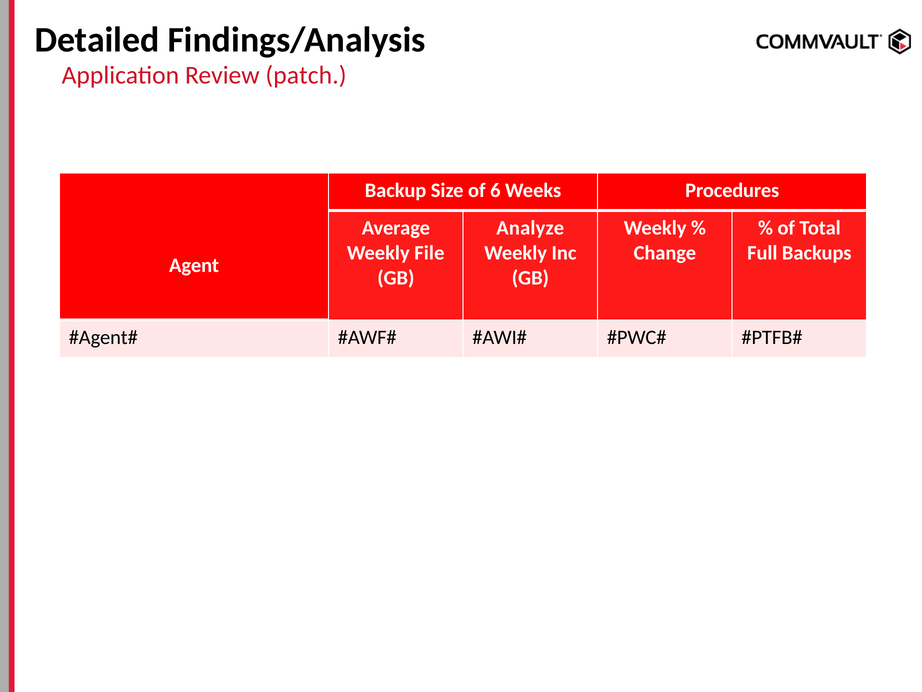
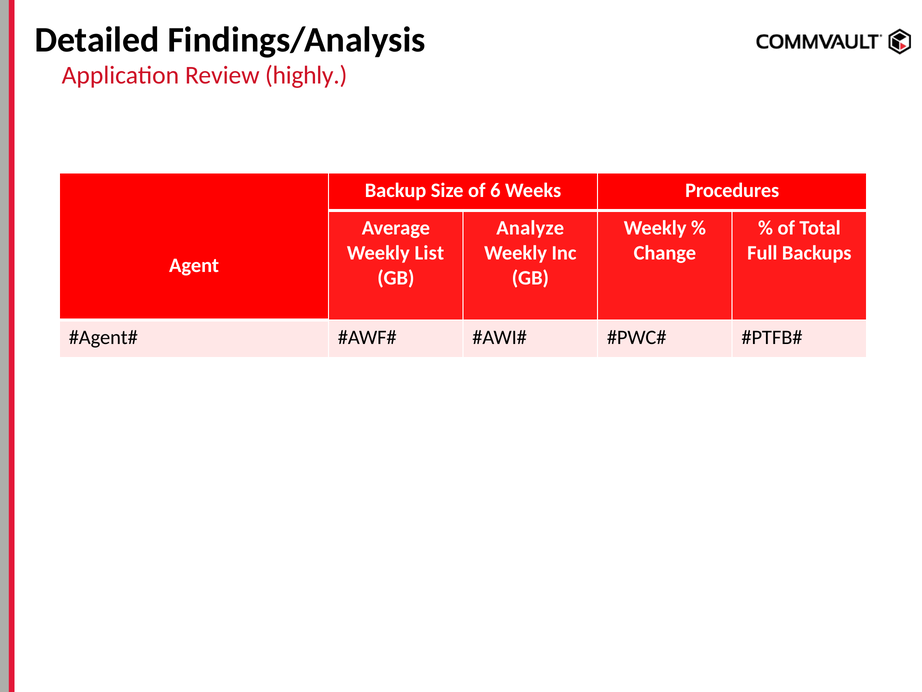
patch: patch -> highly
File: File -> List
